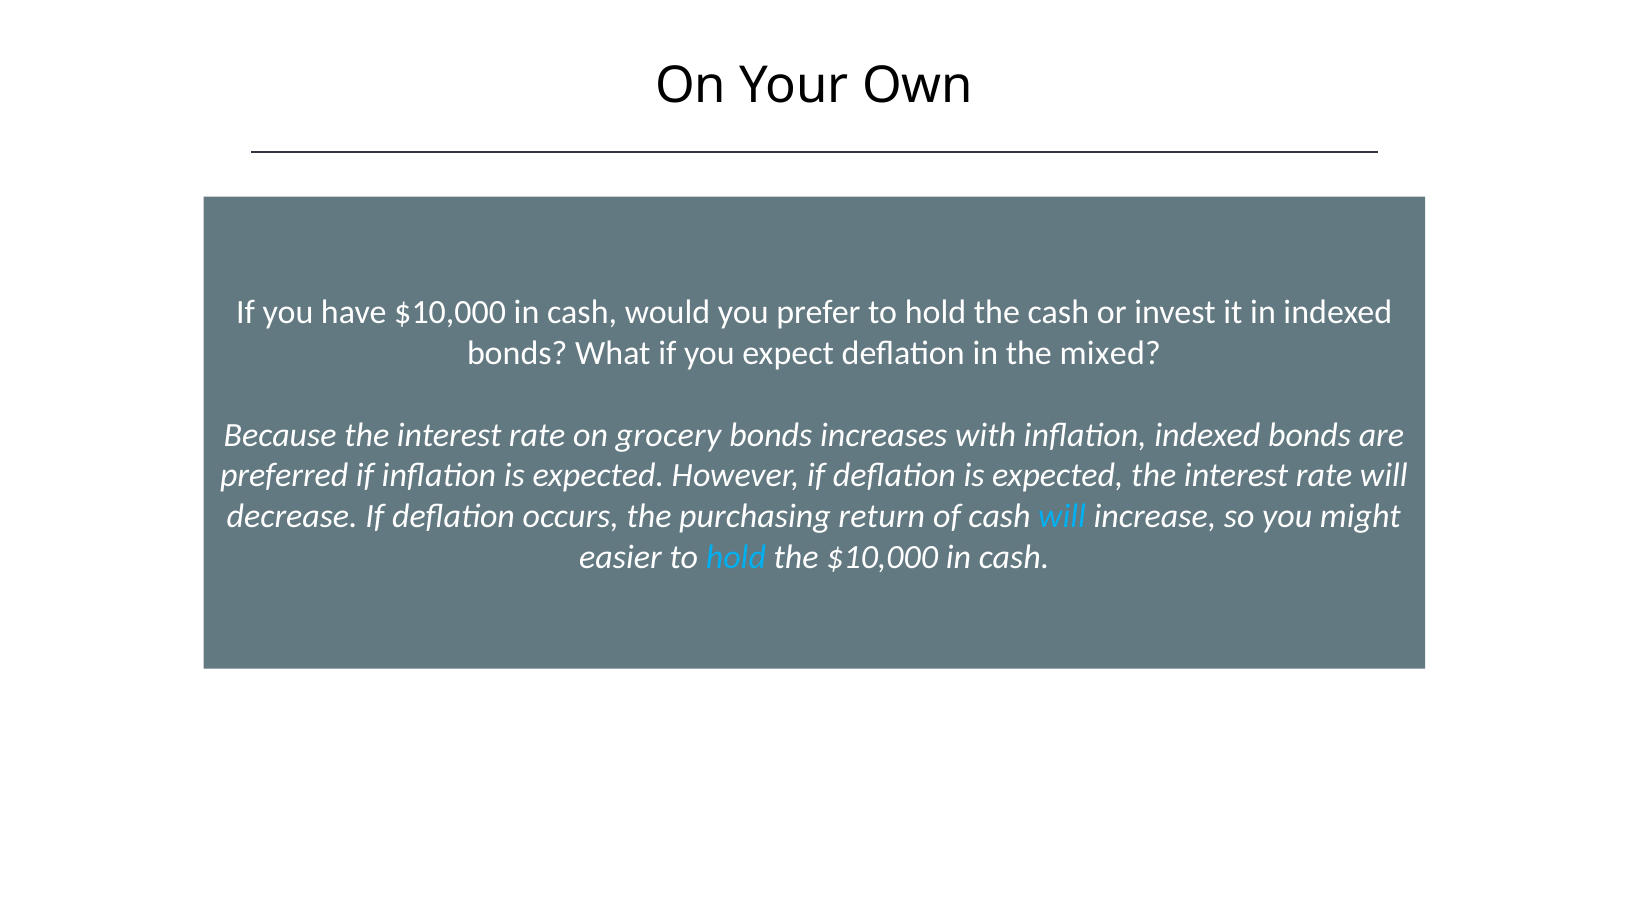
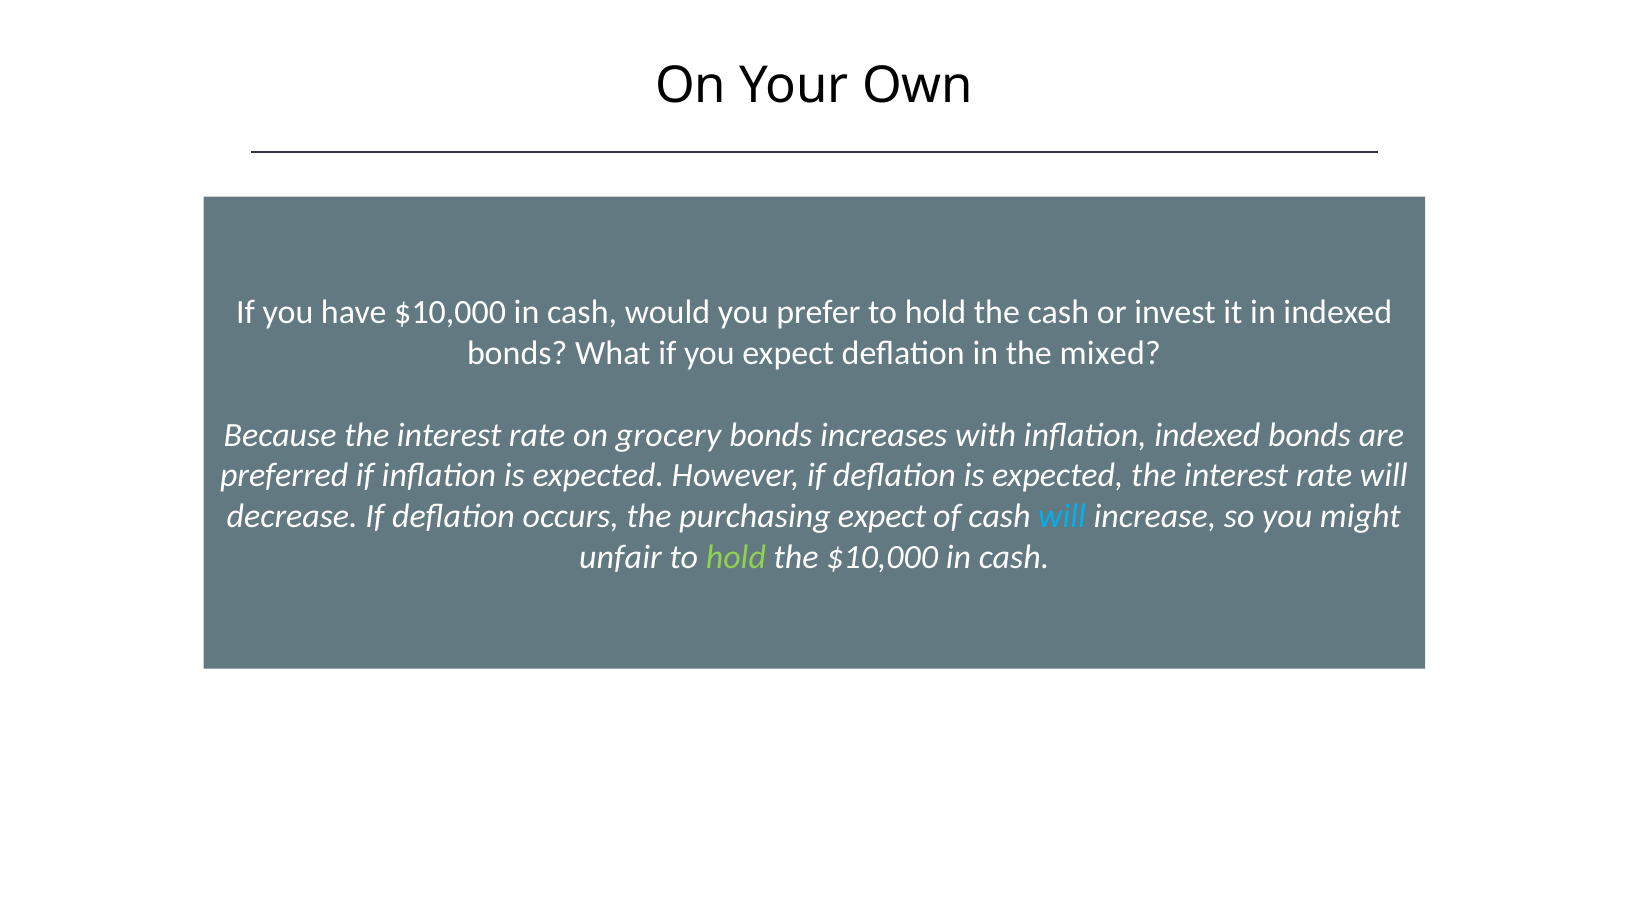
purchasing return: return -> expect
easier: easier -> unfair
hold at (736, 557) colour: light blue -> light green
